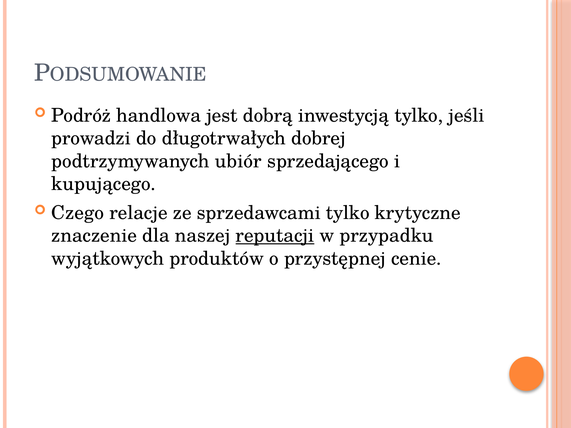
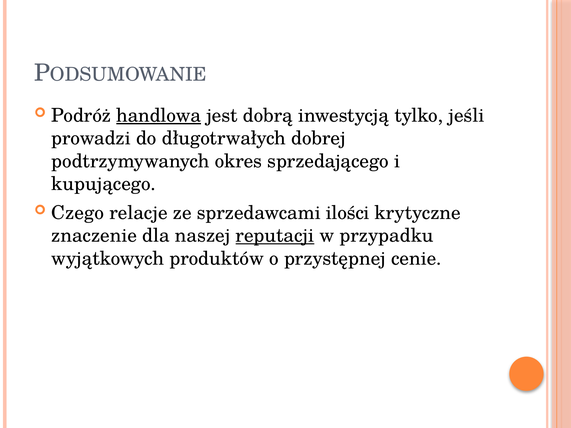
handlowa underline: none -> present
ubiór: ubiór -> okres
sprzedawcami tylko: tylko -> ilości
